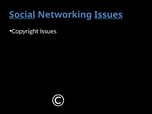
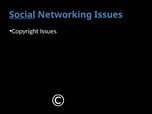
Issues at (108, 15) underline: present -> none
